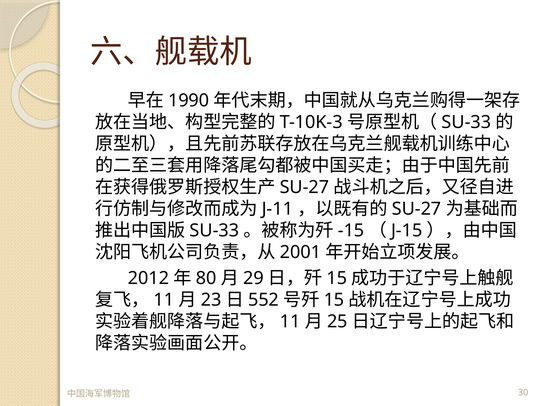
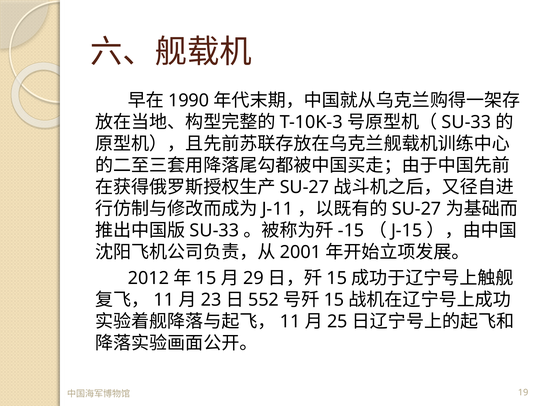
80 at (206, 278): 80 -> 15
30: 30 -> 19
